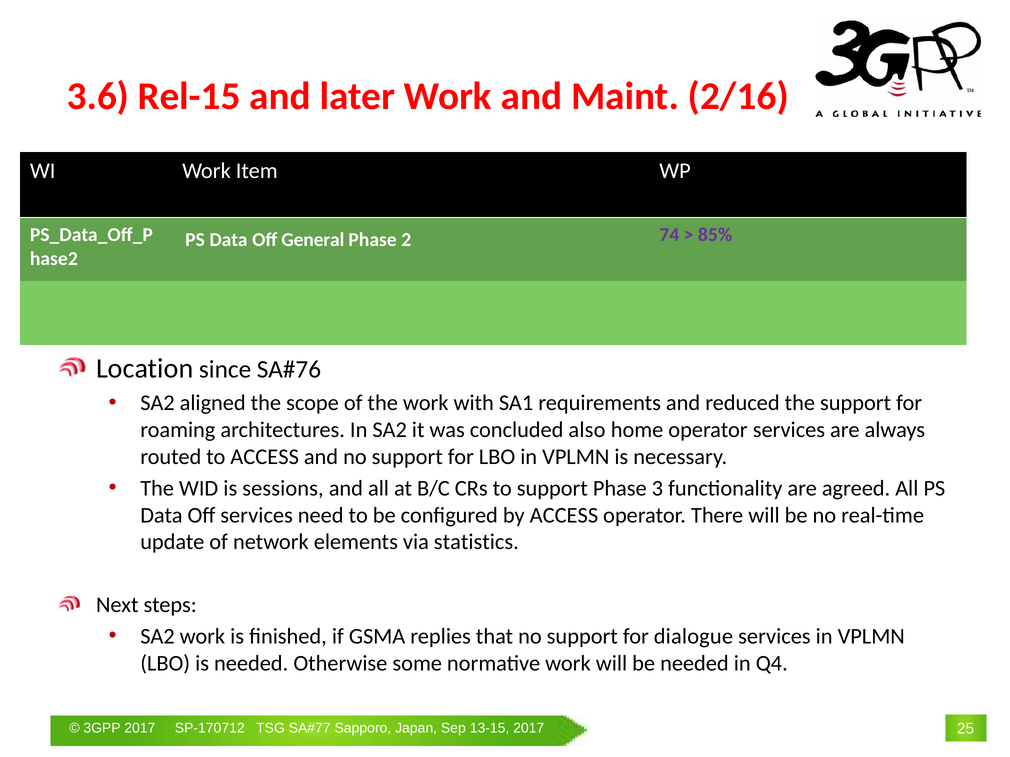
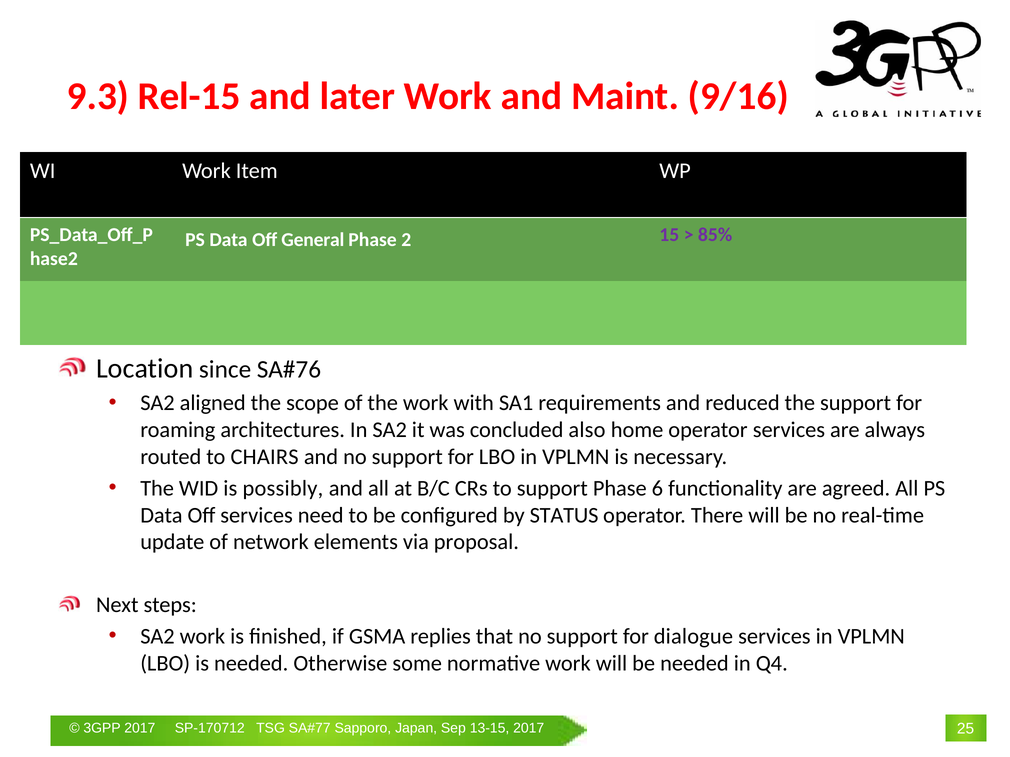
3.6: 3.6 -> 9.3
2/16: 2/16 -> 9/16
74: 74 -> 15
to ACCESS: ACCESS -> CHAIRS
sessions: sessions -> possibly
3: 3 -> 6
by ACCESS: ACCESS -> STATUS
statistics: statistics -> proposal
